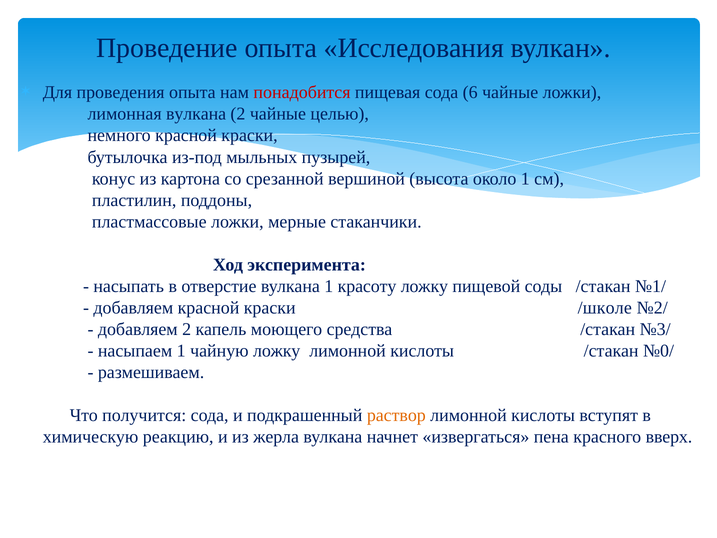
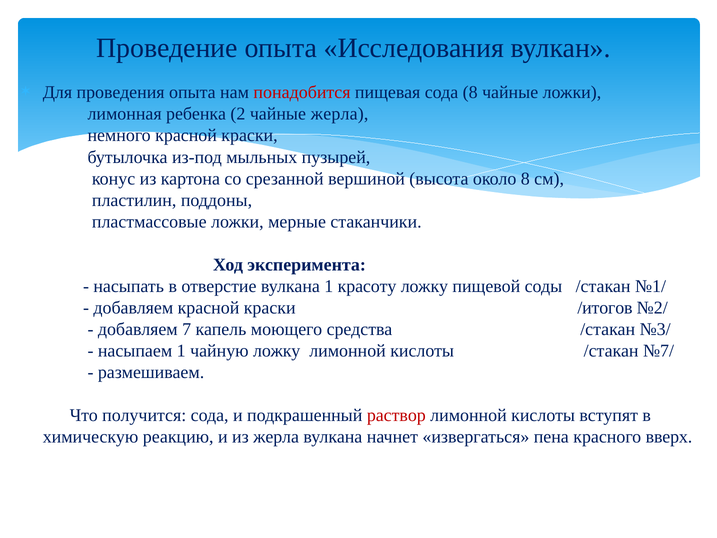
сода 6: 6 -> 8
лимонная вулкана: вулкана -> ребенка
чайные целью: целью -> жерла
около 1: 1 -> 8
/школе: /школе -> /итогов
добавляем 2: 2 -> 7
№0/: №0/ -> №7/
раствор colour: orange -> red
